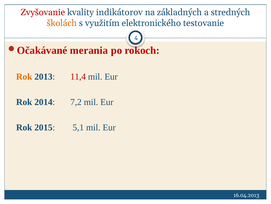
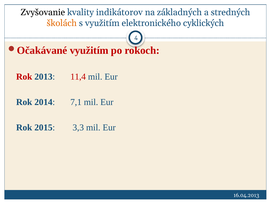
Zvyšovanie colour: red -> black
testovanie: testovanie -> cyklických
merania at (89, 50): merania -> využitím
Rok at (24, 76) colour: orange -> red
7,2: 7,2 -> 7,1
5,1: 5,1 -> 3,3
